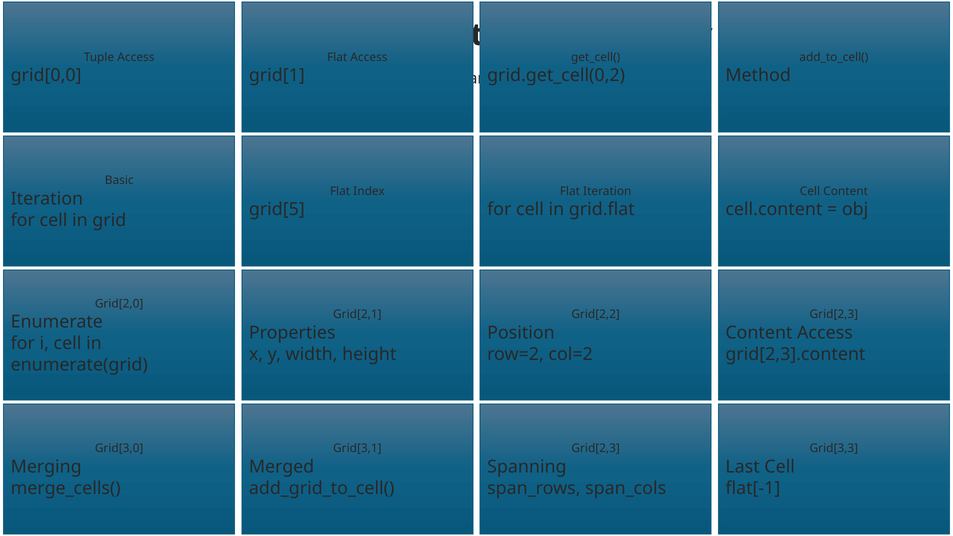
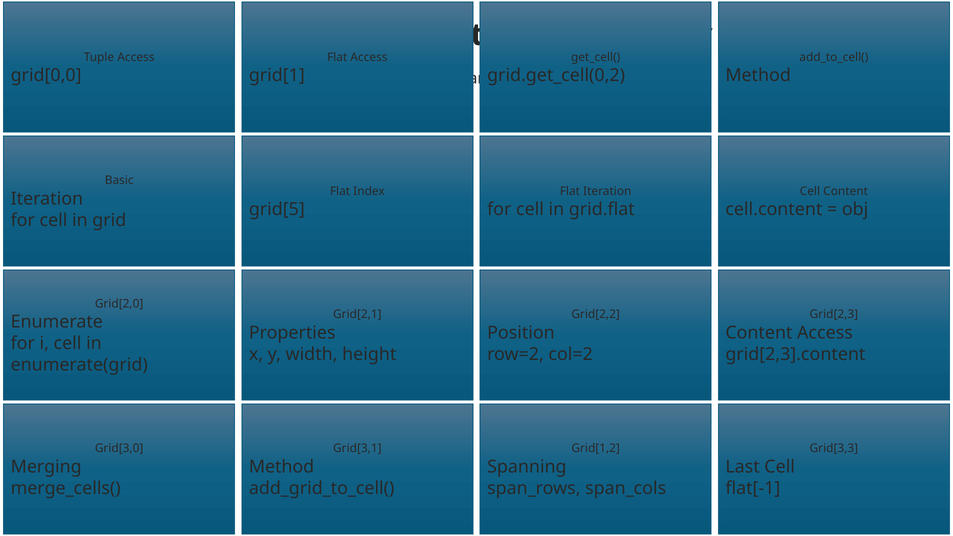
Grid[2,3 at (596, 449): Grid[2,3 -> Grid[1,2
Merged at (282, 467): Merged -> Method
